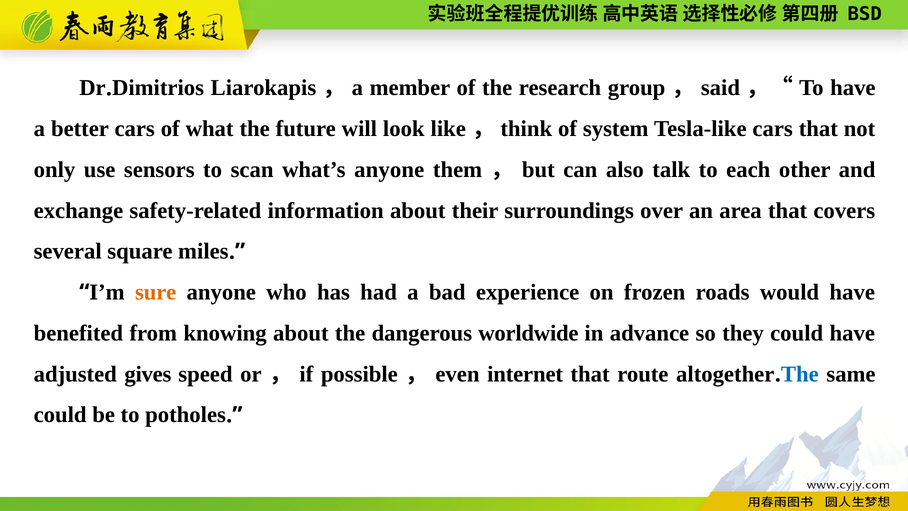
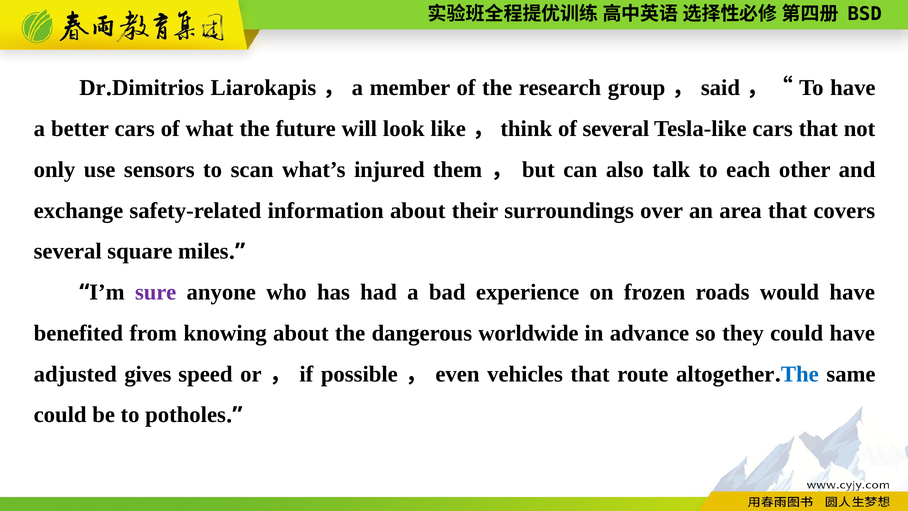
of system: system -> several
what’s anyone: anyone -> injured
sure colour: orange -> purple
internet: internet -> vehicles
